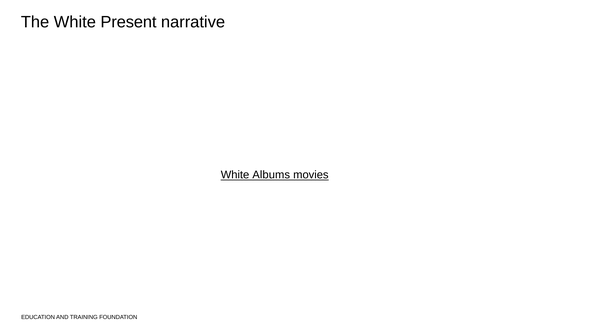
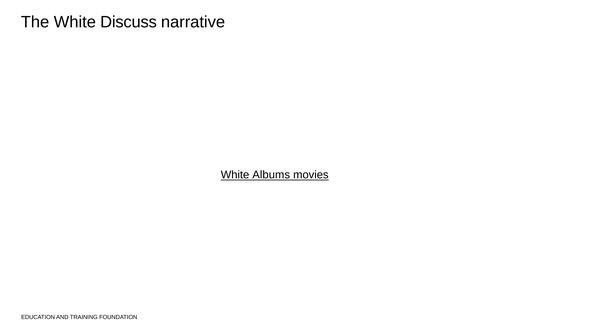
Present: Present -> Discuss
